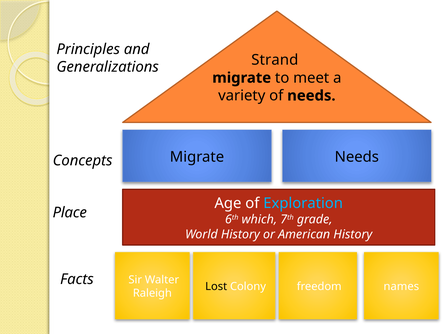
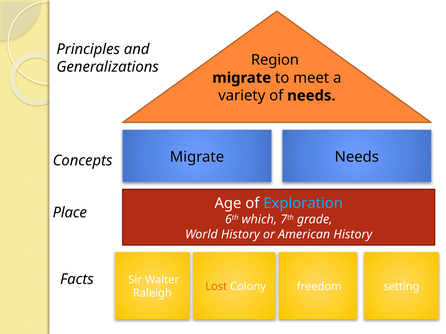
Strand: Strand -> Region
Lost colour: black -> orange
names: names -> setting
